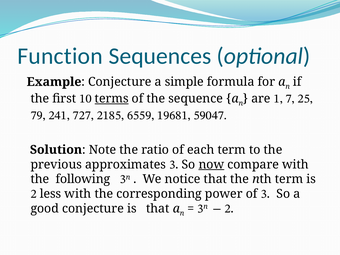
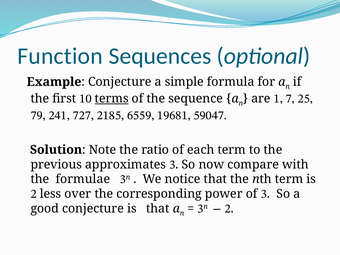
now underline: present -> none
following: following -> formulae
less with: with -> over
